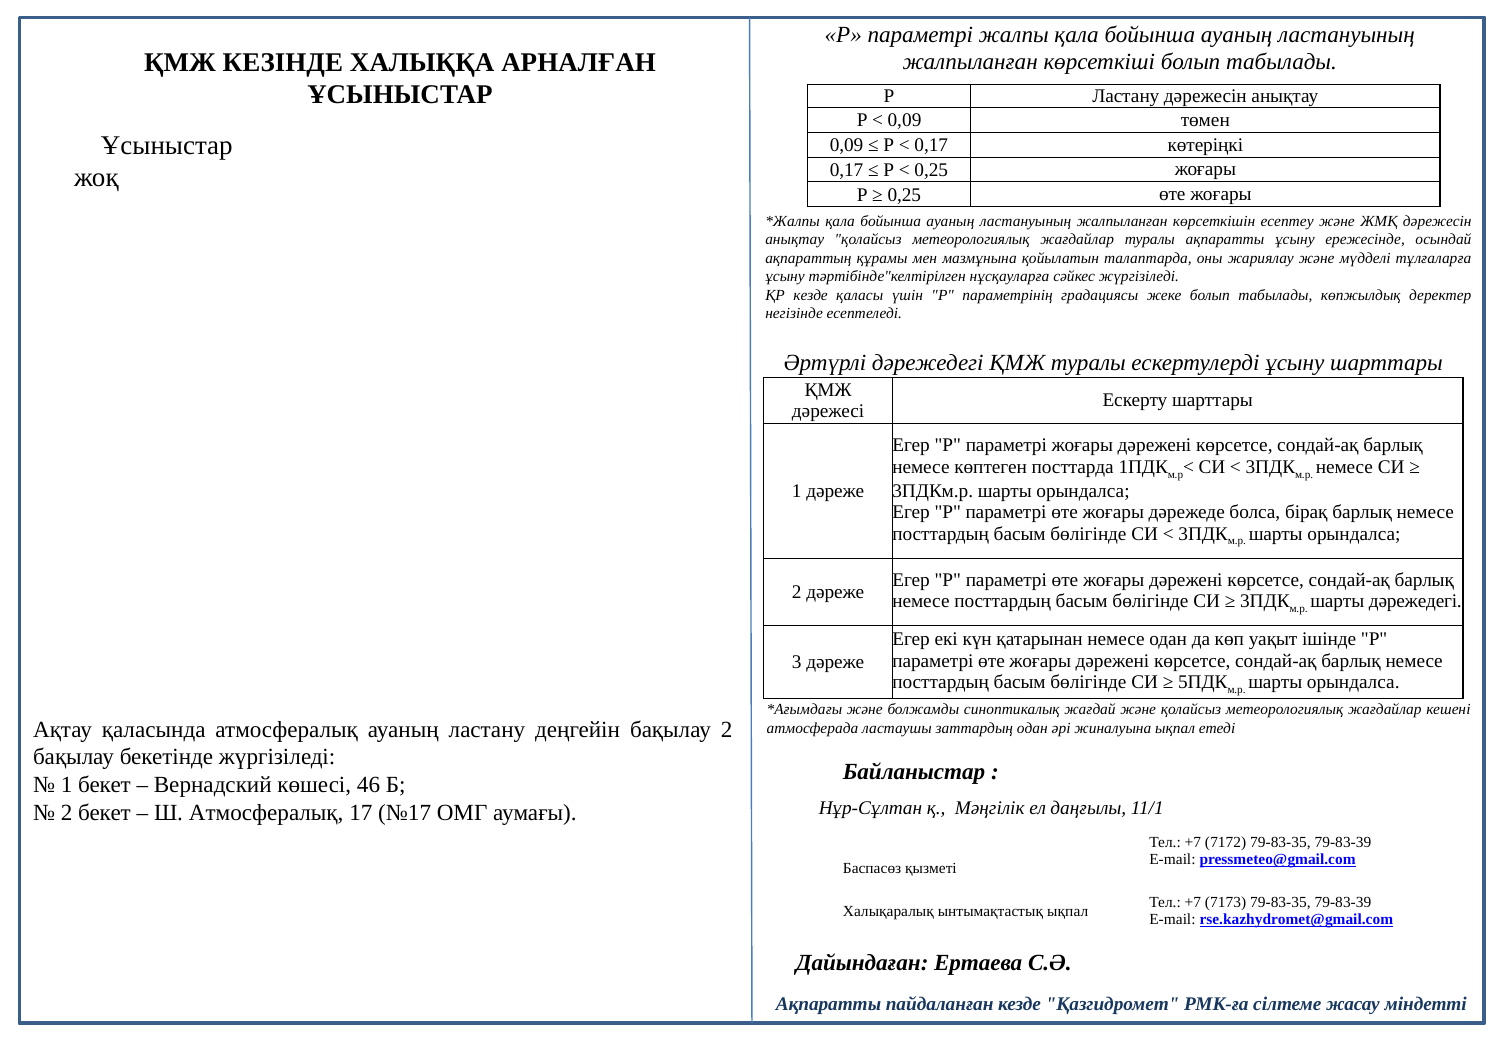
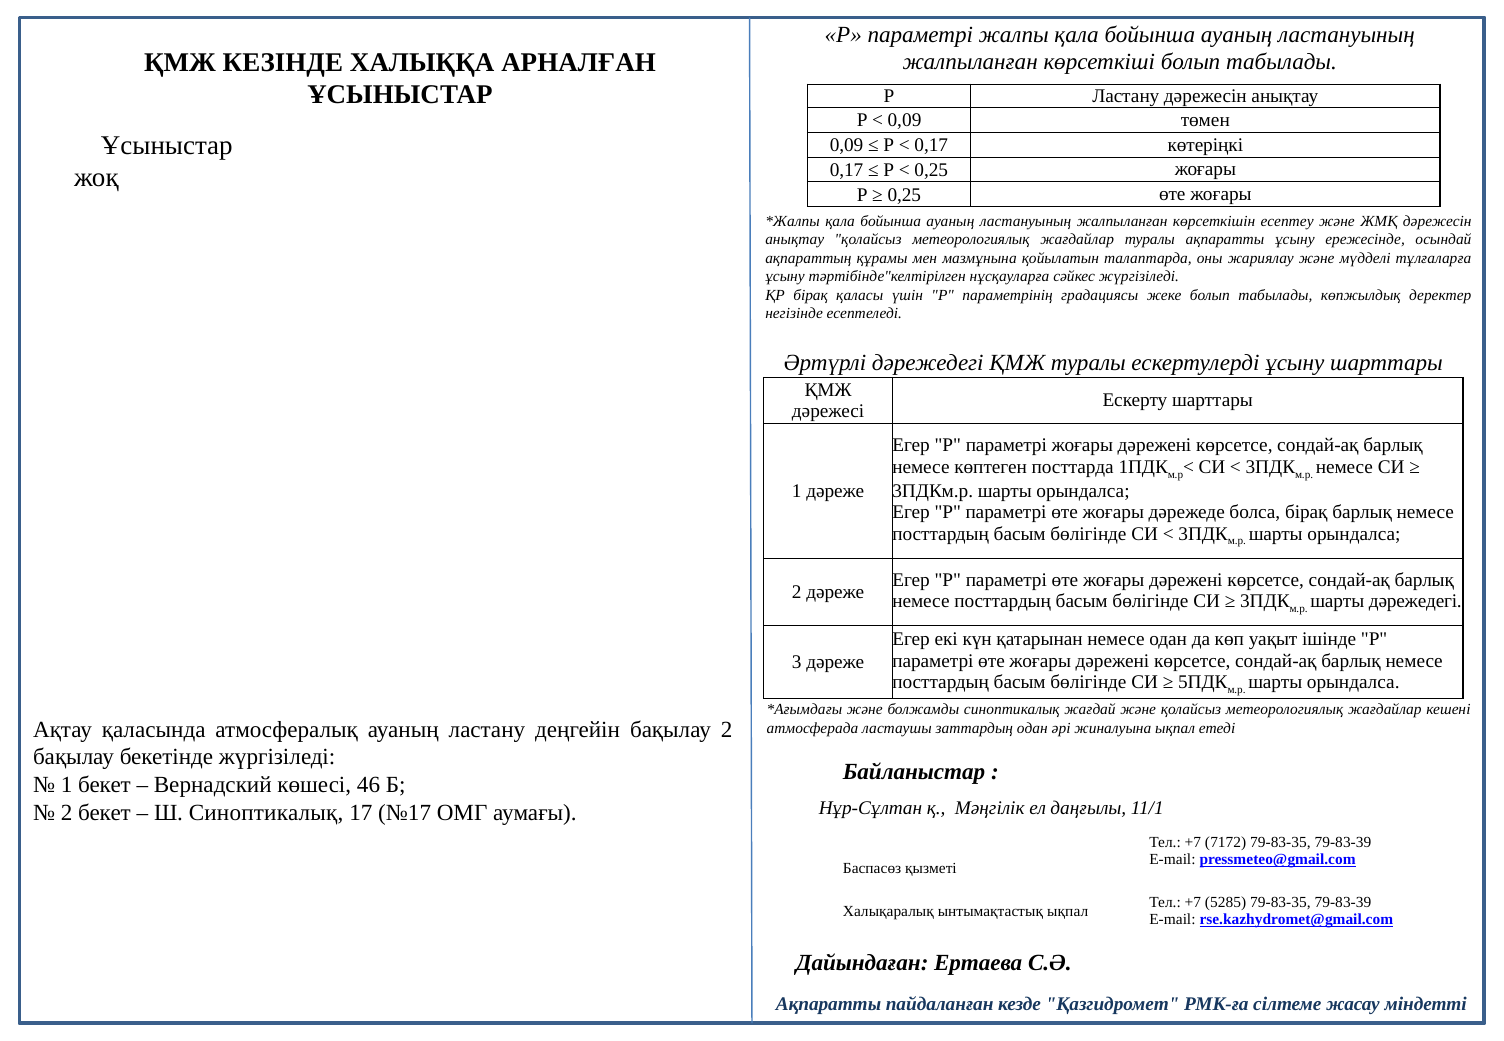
ҚР кезде: кезде -> бірақ
Ш Атмосфералық: Атмосфералық -> Синоптикалық
7173: 7173 -> 5285
